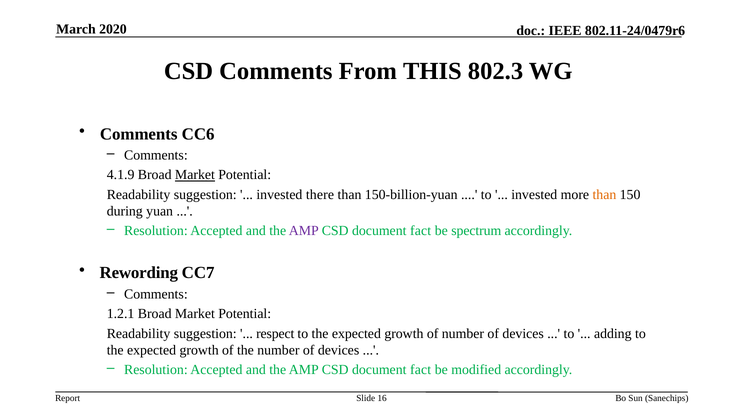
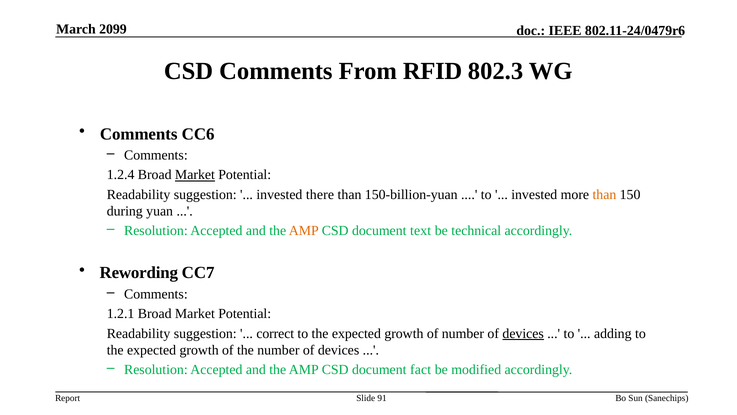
2020: 2020 -> 2099
THIS: THIS -> RFID
4.1.9: 4.1.9 -> 1.2.4
AMP at (304, 231) colour: purple -> orange
fact at (421, 231): fact -> text
spectrum: spectrum -> technical
respect: respect -> correct
devices at (523, 333) underline: none -> present
16: 16 -> 91
